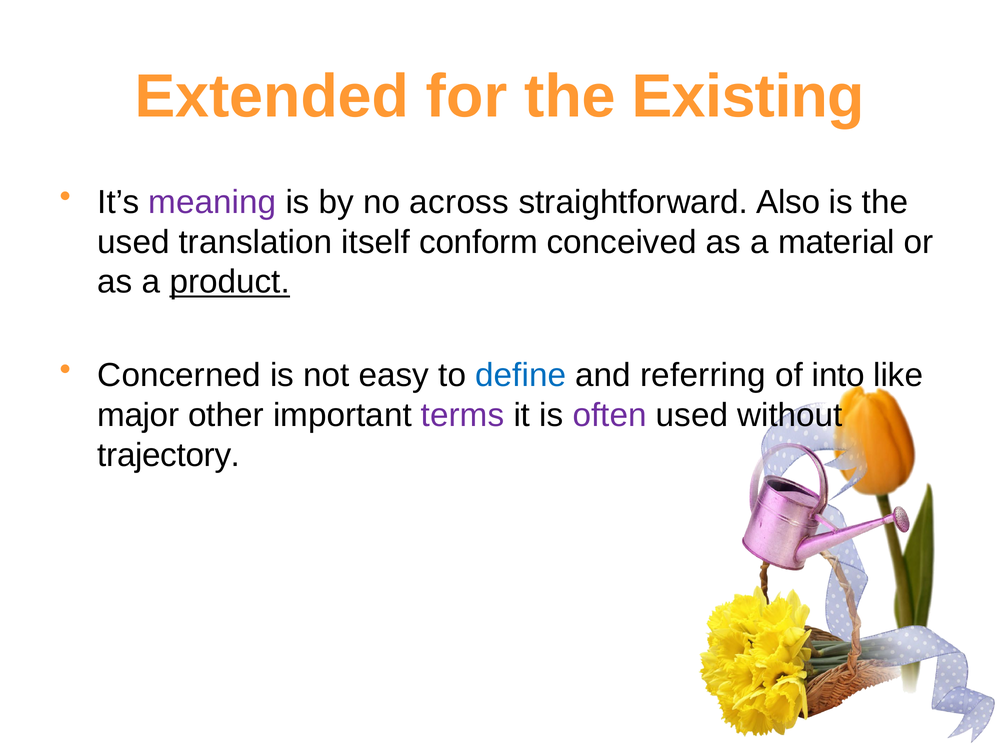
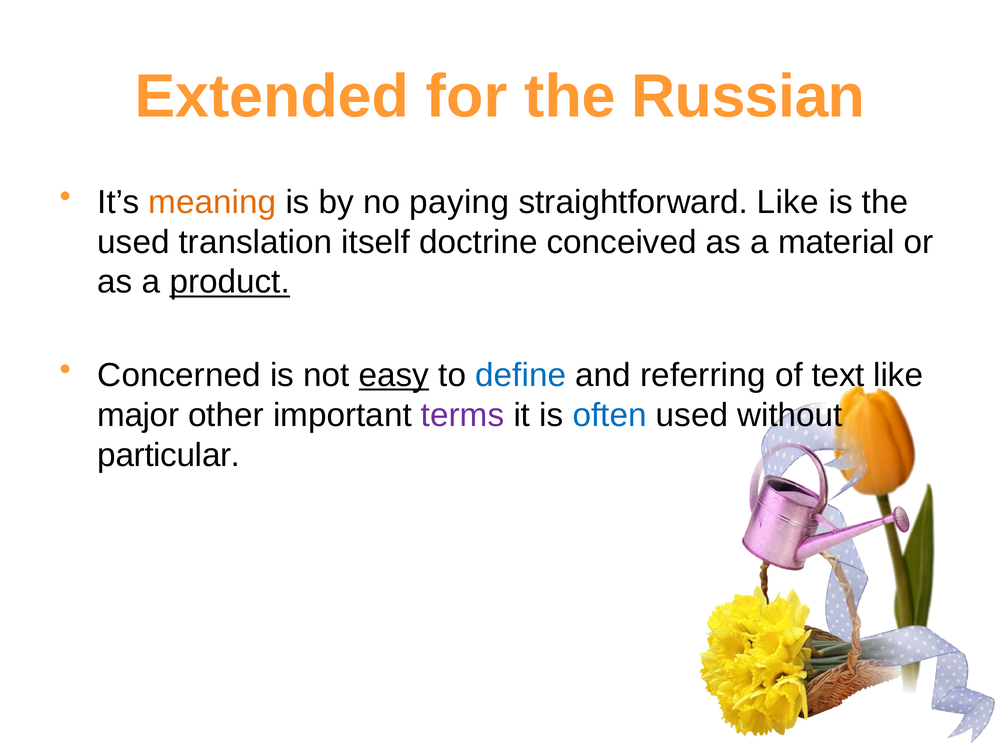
Existing: Existing -> Russian
meaning colour: purple -> orange
across: across -> paying
straightforward Also: Also -> Like
conform: conform -> doctrine
easy underline: none -> present
into: into -> text
often colour: purple -> blue
trajectory: trajectory -> particular
